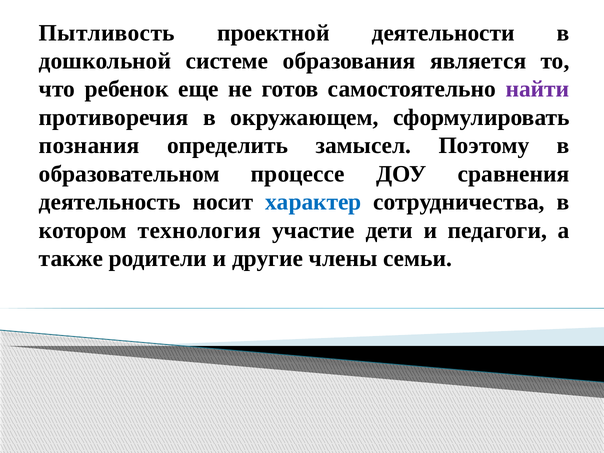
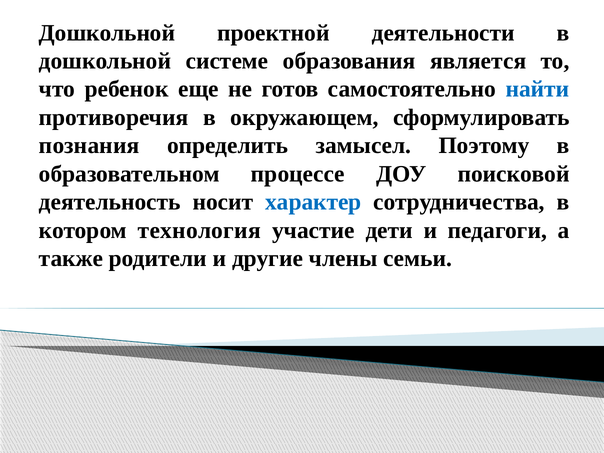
Пытливость at (107, 33): Пытливость -> Дошкольной
найти colour: purple -> blue
сравнения: сравнения -> поисковой
